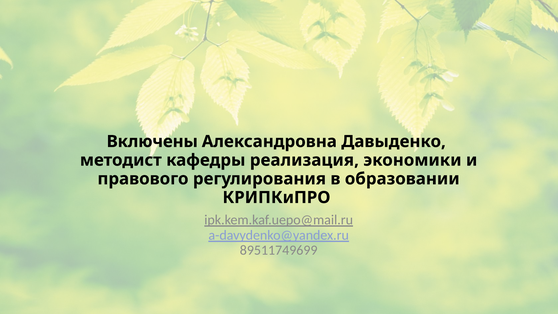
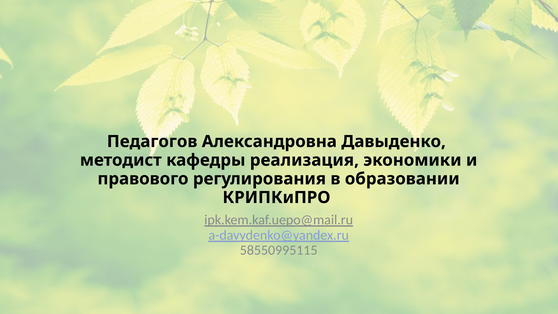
Включены: Включены -> Педагогов
89511749699: 89511749699 -> 58550995115
